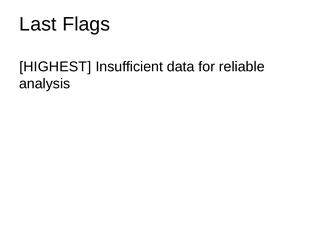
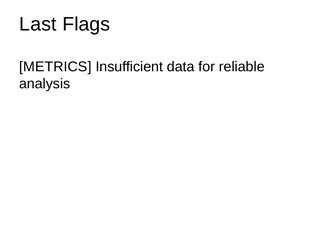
HIGHEST: HIGHEST -> METRICS
